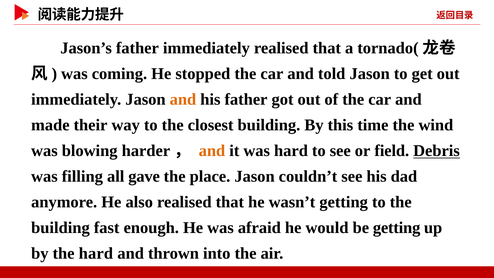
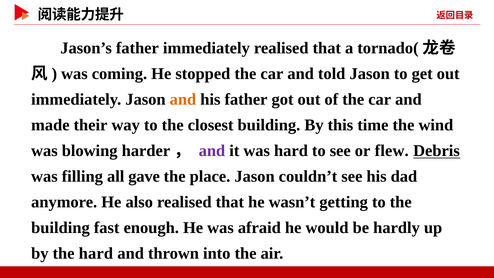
and at (212, 151) colour: orange -> purple
field: field -> flew
be getting: getting -> hardly
